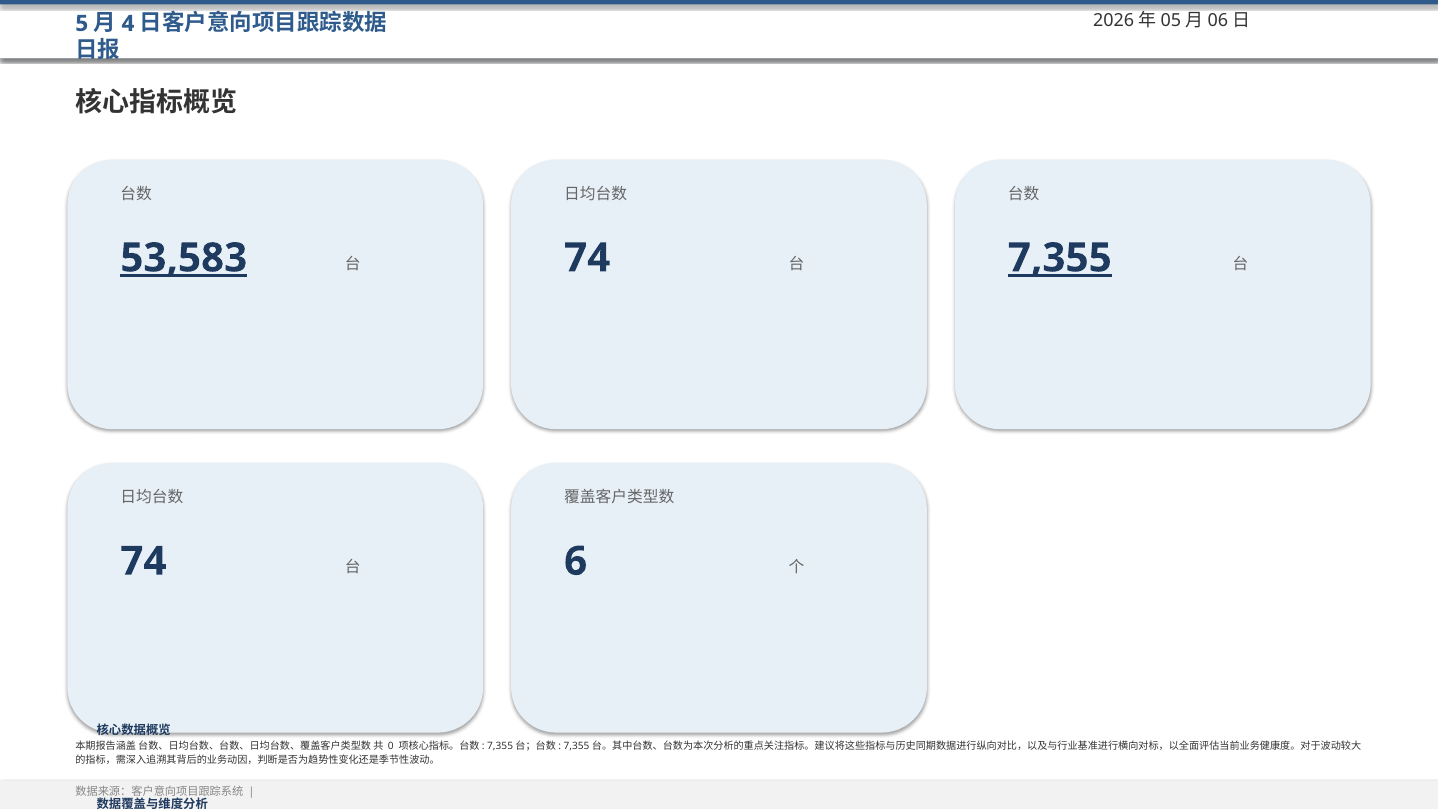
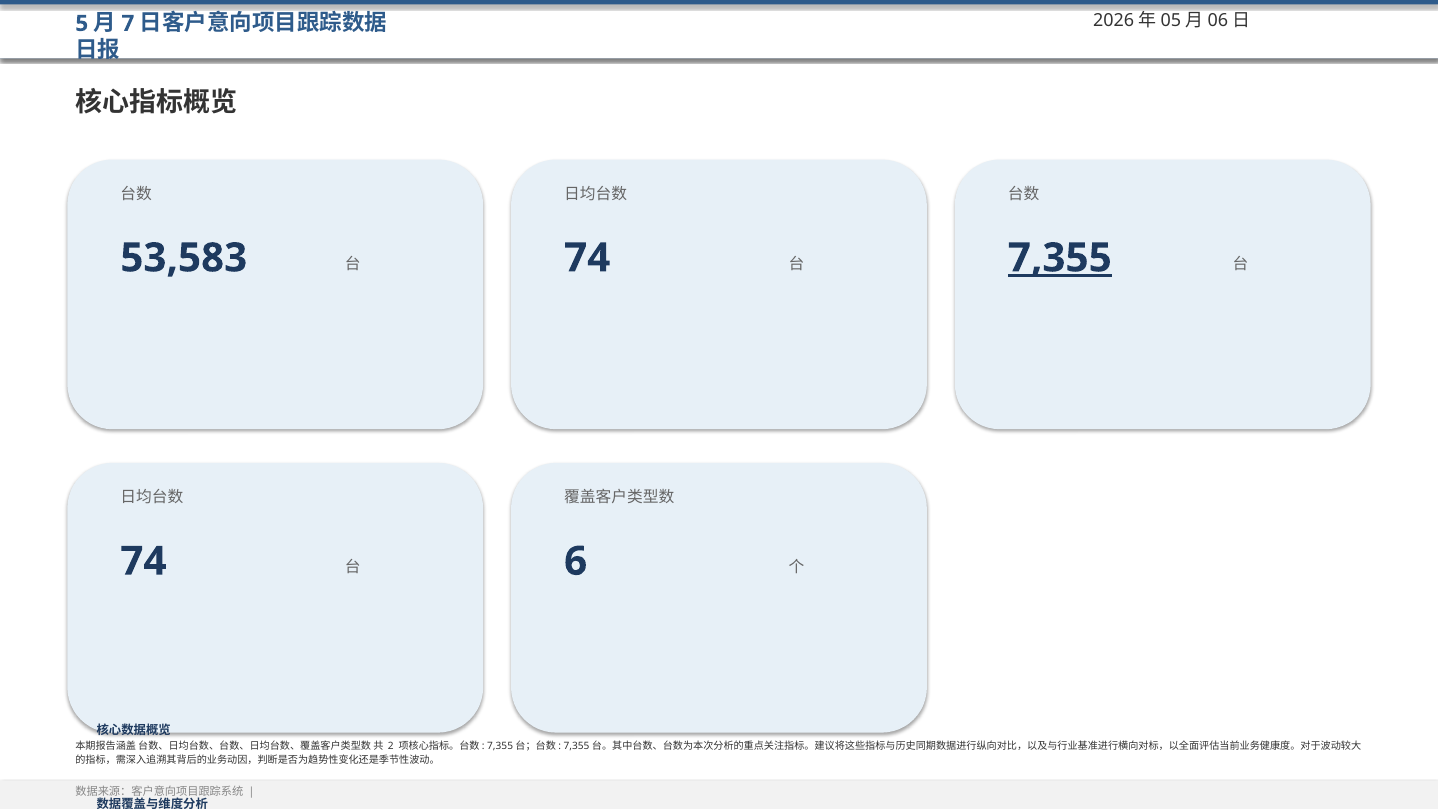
4: 4 -> 7
53,583 underline: present -> none
0: 0 -> 2
